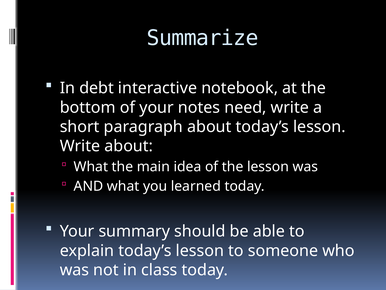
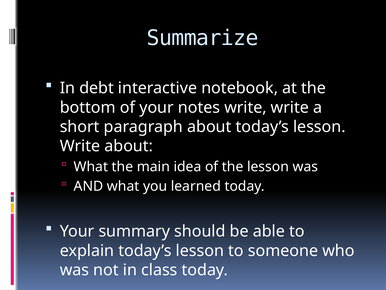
notes need: need -> write
